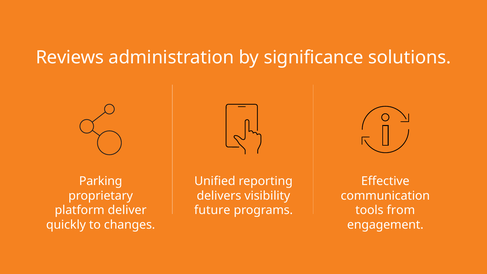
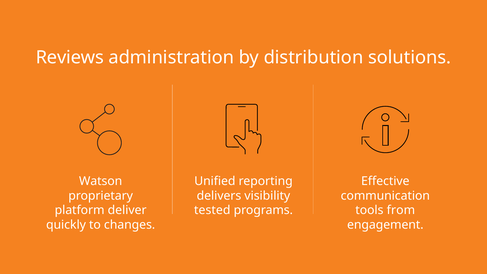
significance: significance -> distribution
Parking: Parking -> Watson
future: future -> tested
